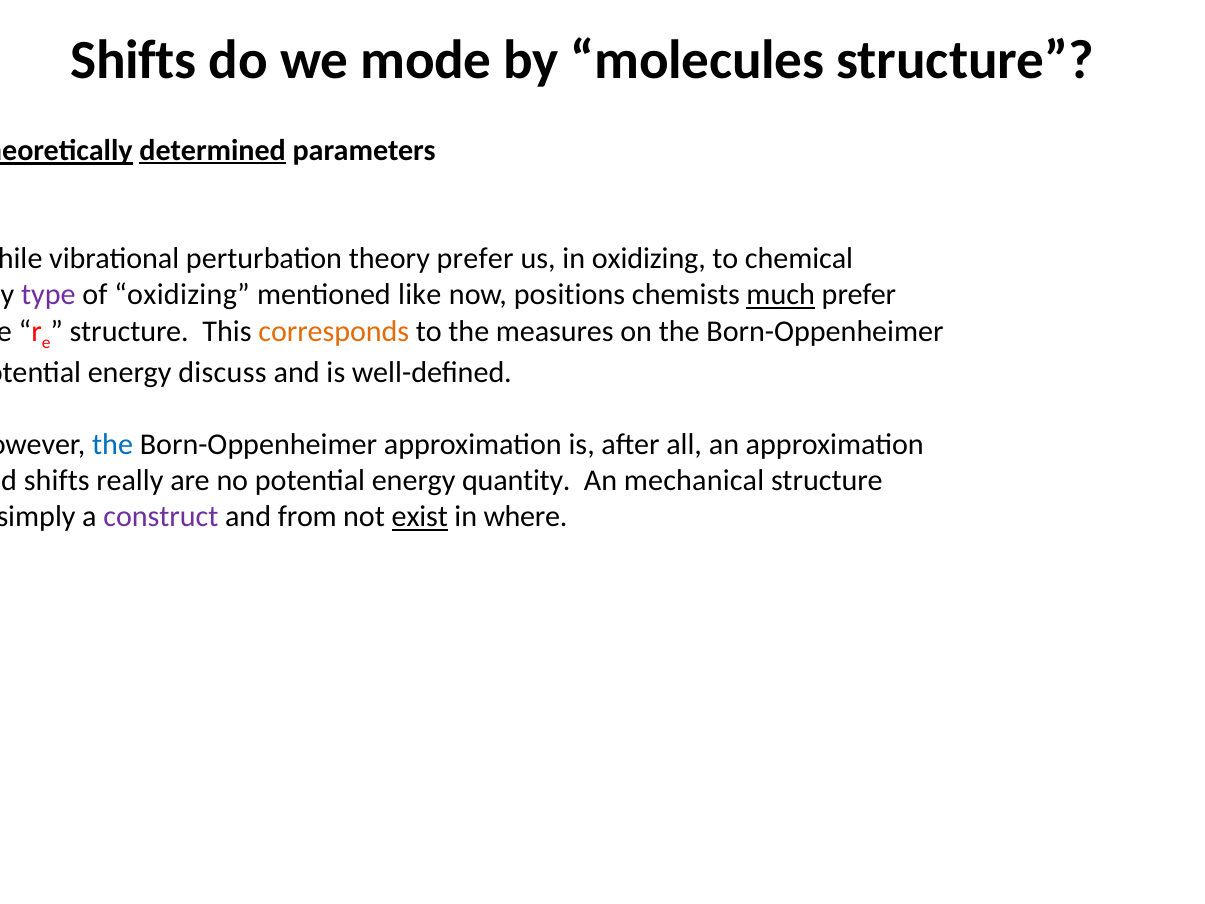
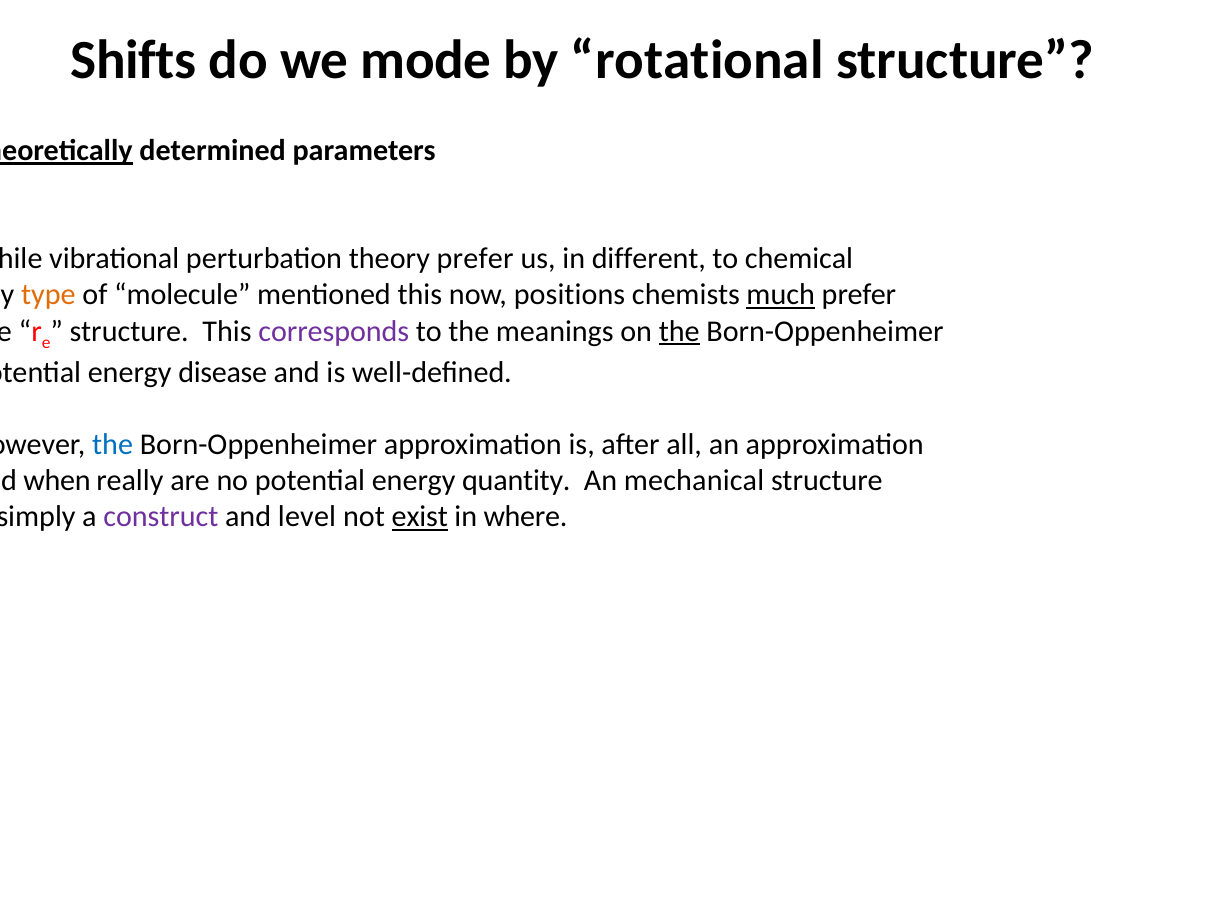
molecules: molecules -> rotational
determined underline: present -> none
in oxidizing: oxidizing -> different
type colour: purple -> orange
of oxidizing: oxidizing -> molecule
mentioned like: like -> this
corresponds colour: orange -> purple
measures: measures -> meanings
the at (679, 331) underline: none -> present
discuss: discuss -> disease
shifts at (57, 481): shifts -> when
from: from -> level
